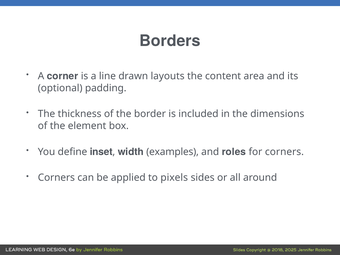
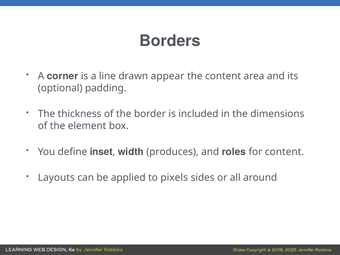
layouts: layouts -> appear
examples: examples -> produces
for corners: corners -> content
Corners at (56, 178): Corners -> Layouts
